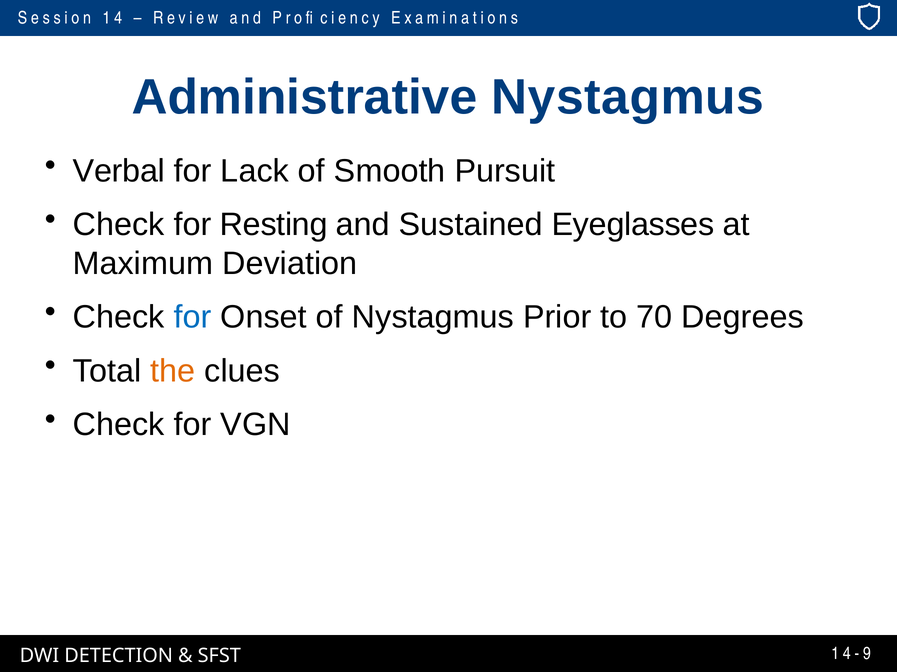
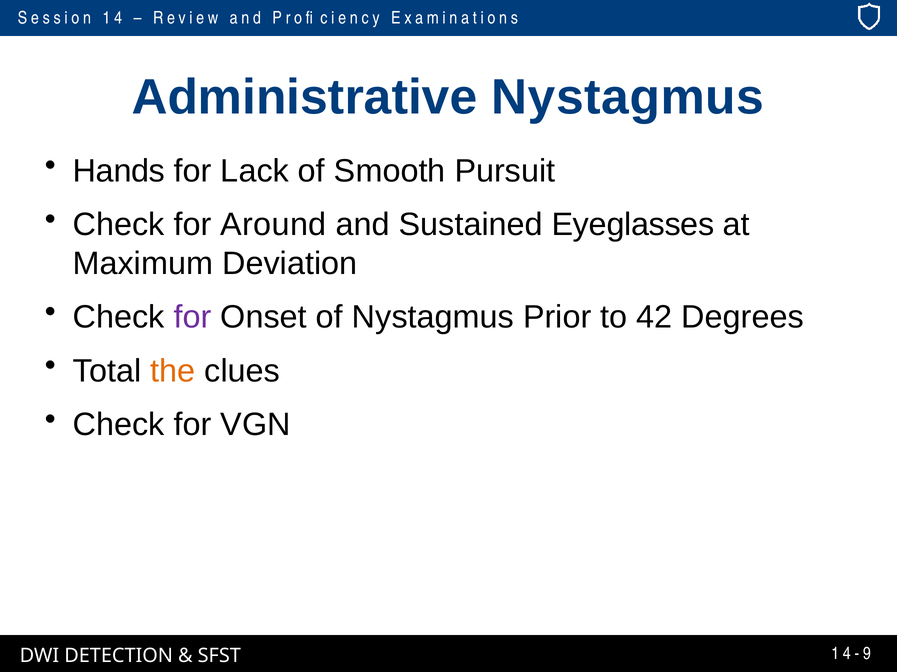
Verbal: Verbal -> Hands
Resting: Resting -> Around
for at (193, 318) colour: blue -> purple
70: 70 -> 42
